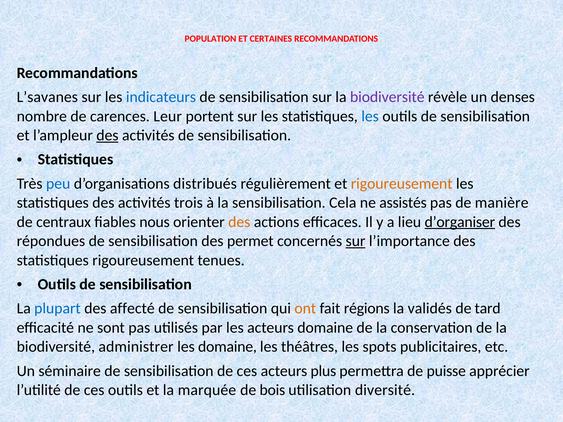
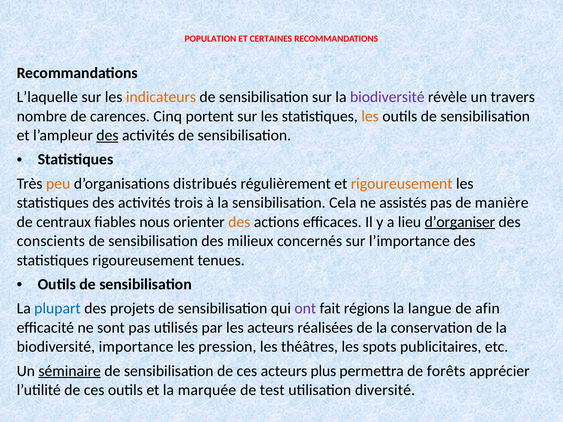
L’savanes: L’savanes -> L’laquelle
indicateurs colour: blue -> orange
denses: denses -> travers
Leur: Leur -> Cinq
les at (370, 116) colour: blue -> orange
peu colour: blue -> orange
répondues: répondues -> conscients
permet: permet -> milieux
sur at (356, 241) underline: present -> none
affecté: affecté -> projets
ont colour: orange -> purple
validés: validés -> langue
tard: tard -> afin
acteurs domaine: domaine -> réalisées
administrer: administrer -> importance
les domaine: domaine -> pression
séminaire underline: none -> present
puisse: puisse -> forêts
bois: bois -> test
